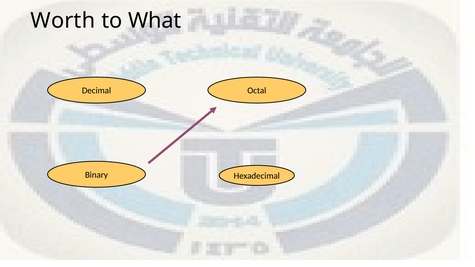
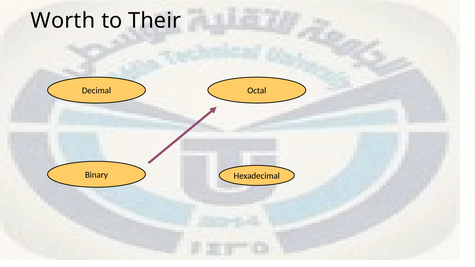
What: What -> Their
